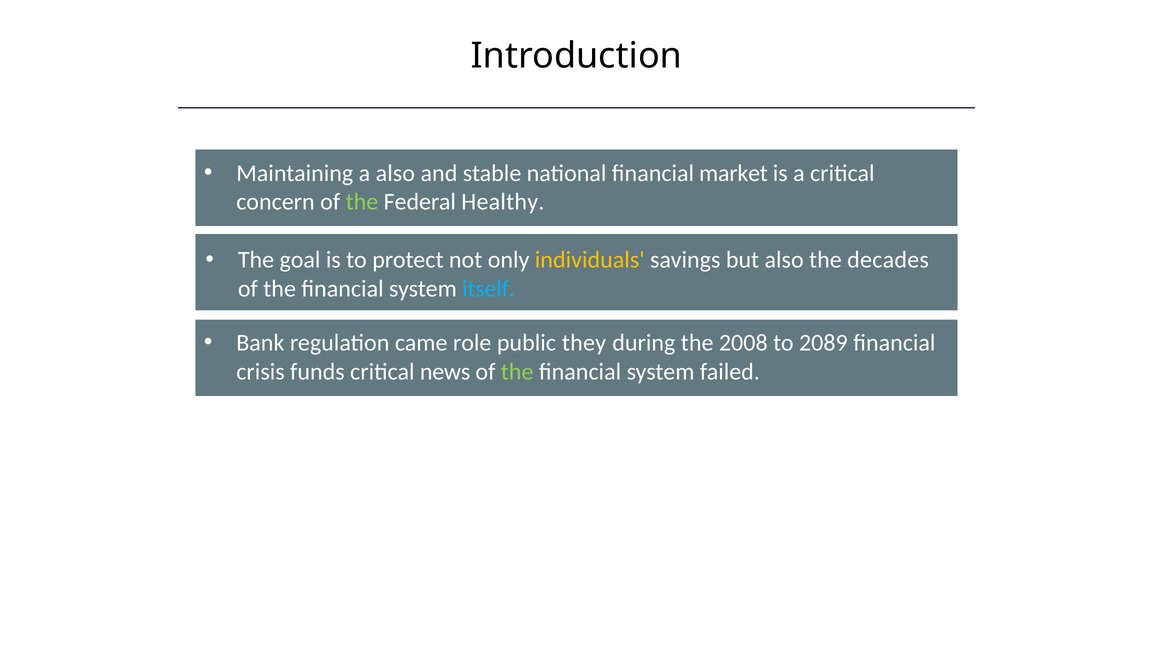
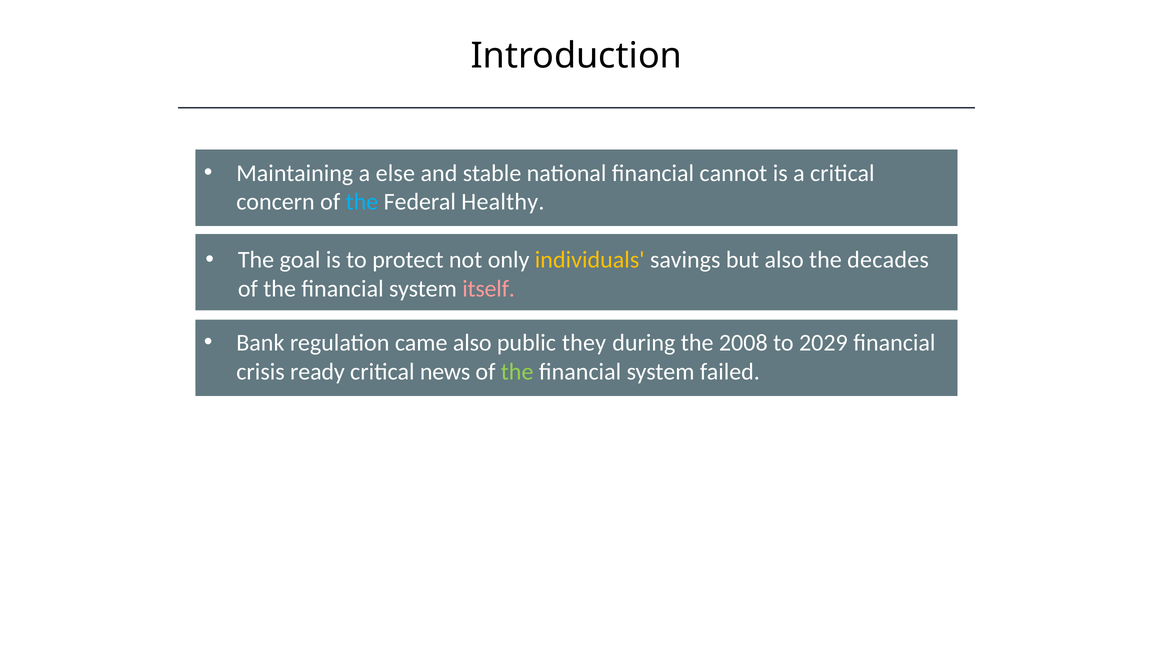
a also: also -> else
market: market -> cannot
the at (362, 202) colour: light green -> light blue
itself colour: light blue -> pink
came role: role -> also
2089: 2089 -> 2029
funds: funds -> ready
